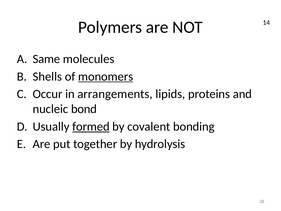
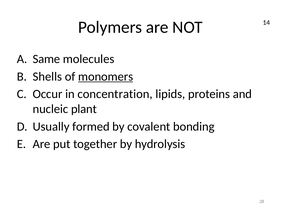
arrangements: arrangements -> concentration
bond: bond -> plant
formed underline: present -> none
